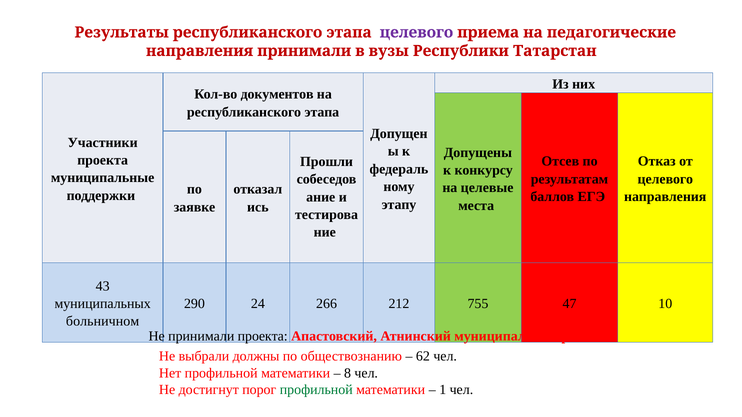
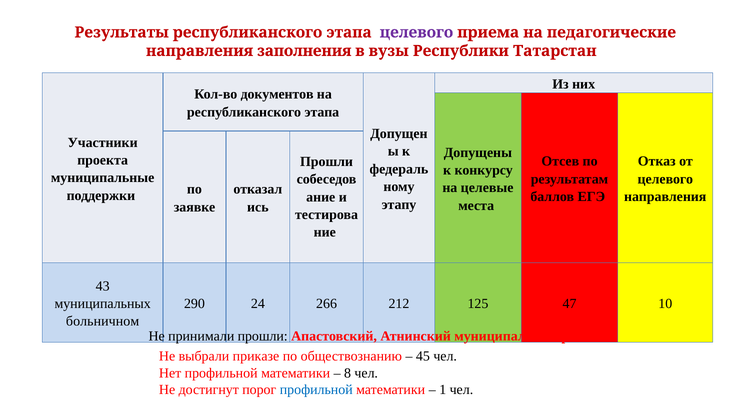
направления принимали: принимали -> заполнения
755: 755 -> 125
принимали проекта: проекта -> прошли
должны: должны -> приказе
62: 62 -> 45
профильной at (316, 390) colour: green -> blue
